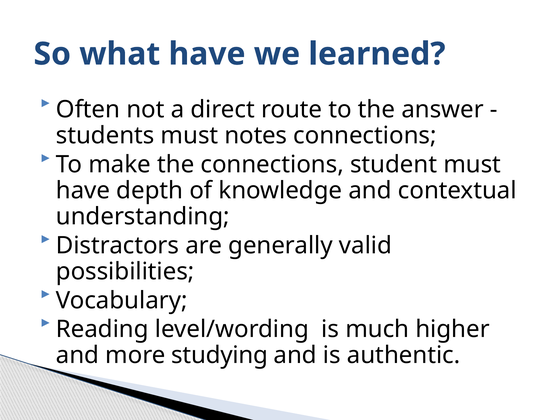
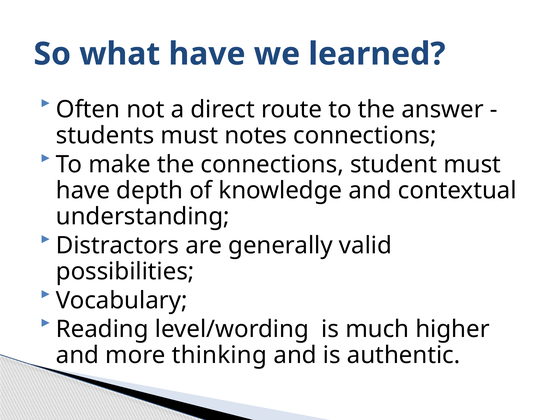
studying: studying -> thinking
